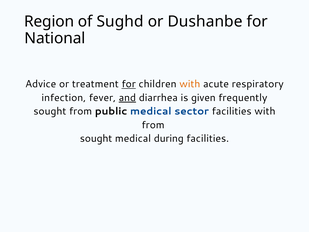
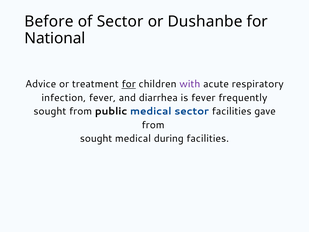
Region: Region -> Before
of Sughd: Sughd -> Sector
with at (190, 84) colour: orange -> purple
and underline: present -> none
is given: given -> fever
facilities with: with -> gave
